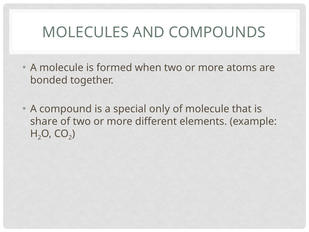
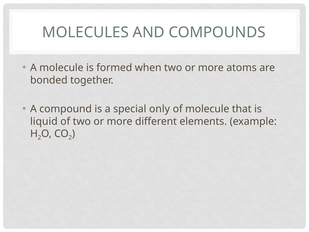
share: share -> liquid
